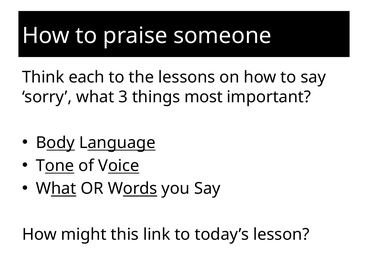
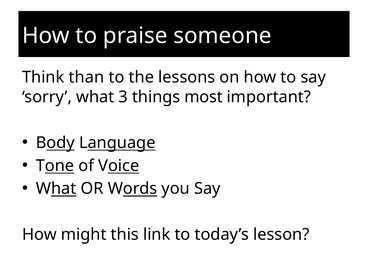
each: each -> than
